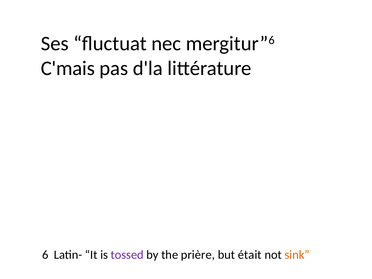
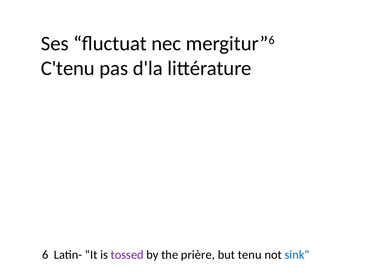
C'mais: C'mais -> C'tenu
était: était -> tenu
sink colour: orange -> blue
